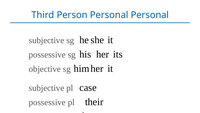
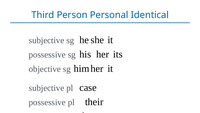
Personal Personal: Personal -> Identical
